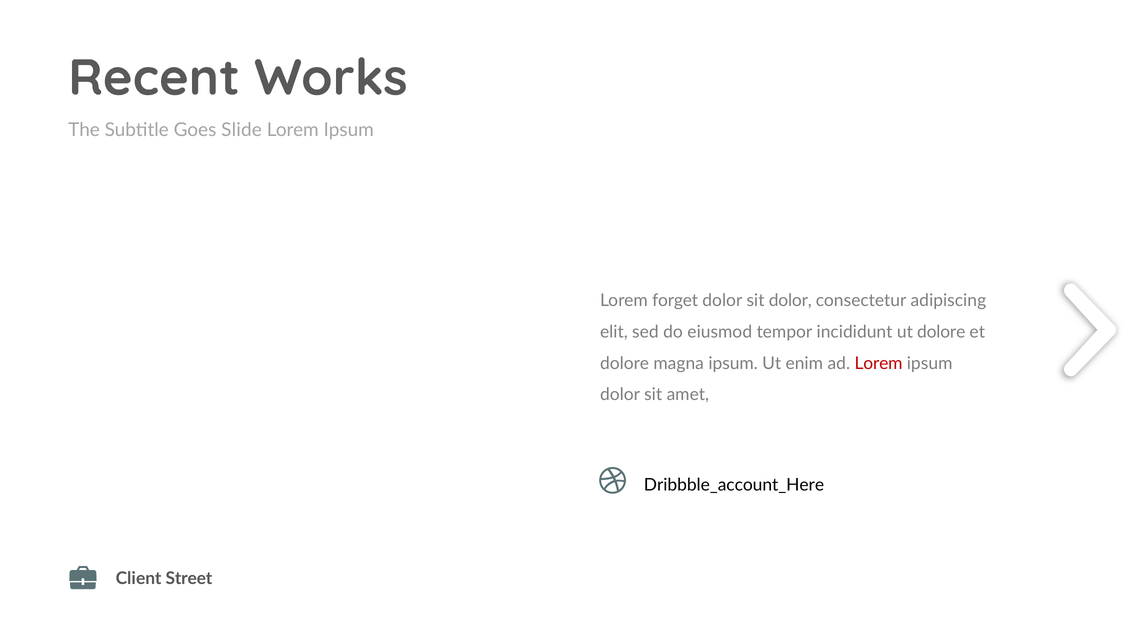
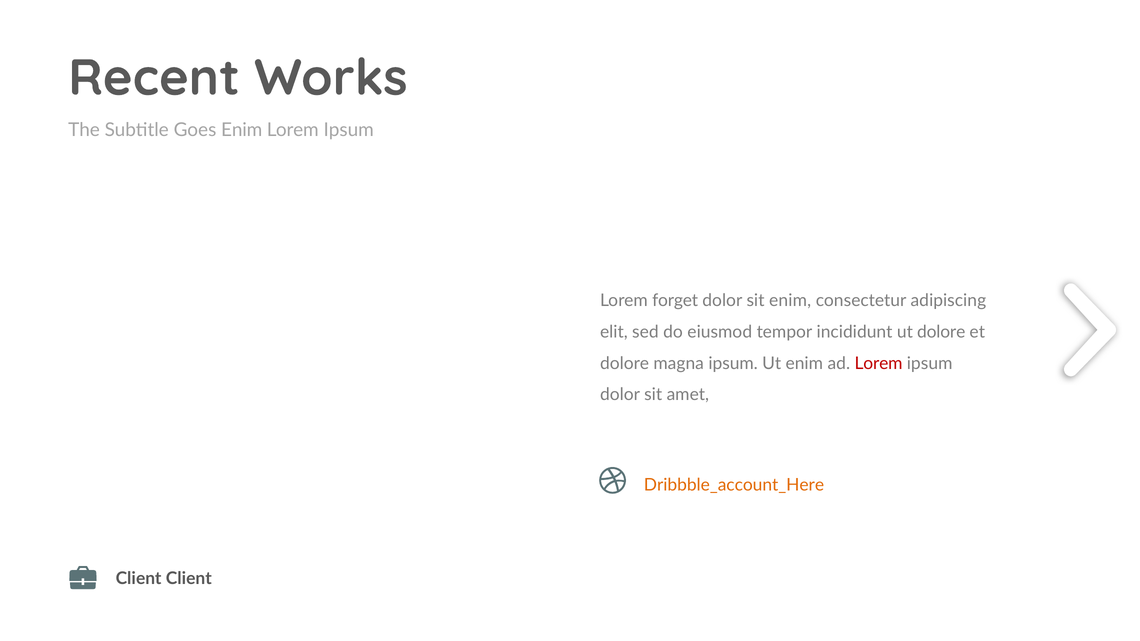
Goes Slide: Slide -> Enim
sit dolor: dolor -> enim
Dribbble_account_Here colour: black -> orange
Client Street: Street -> Client
